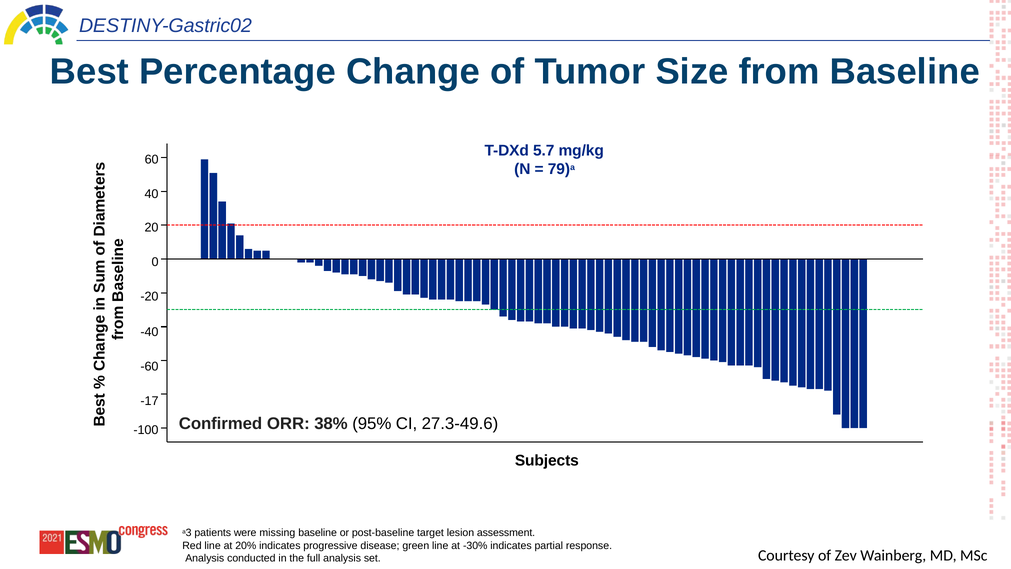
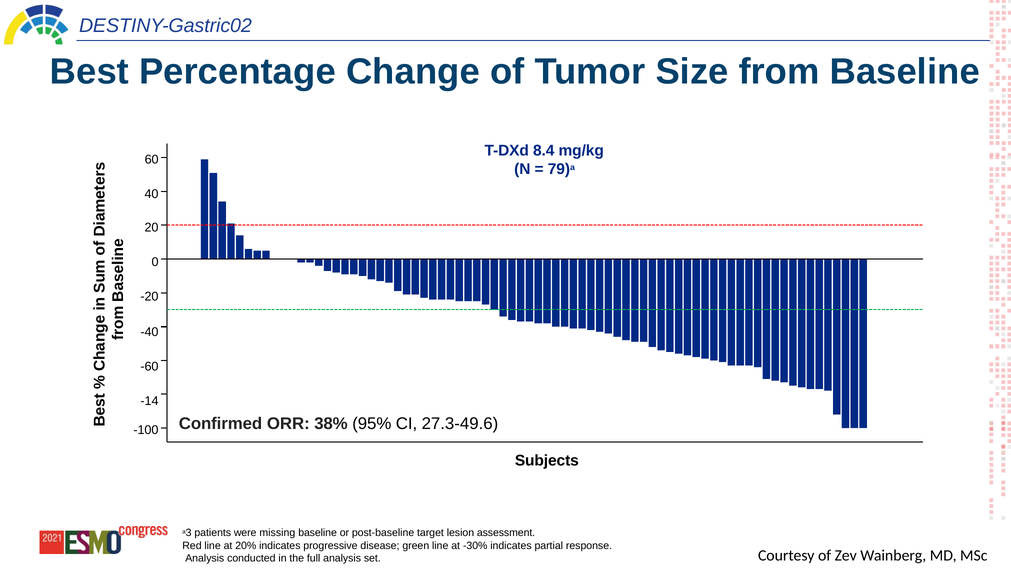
5.7: 5.7 -> 8.4
-17: -17 -> -14
